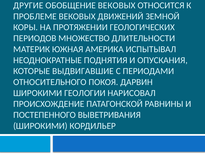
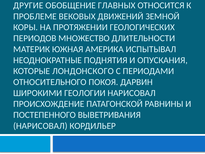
ОБОБЩЕНИЕ ВЕКОВЫХ: ВЕКОВЫХ -> ГЛАВНЫХ
ВЫДВИГАВШИЕ: ВЫДВИГАВШИЕ -> ЛОНДОНСКОГО
ШИРОКИМИ at (40, 126): ШИРОКИМИ -> НАРИСОВАЛ
